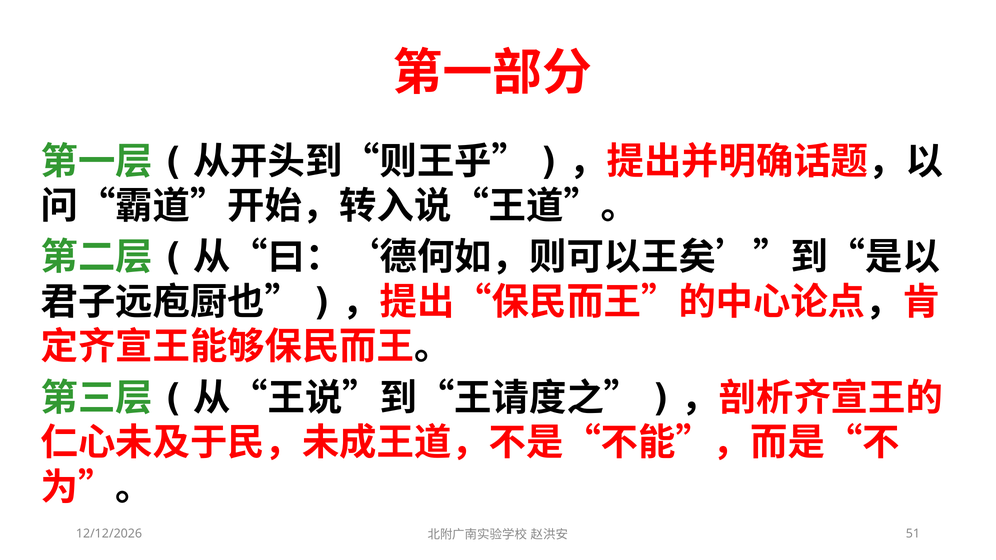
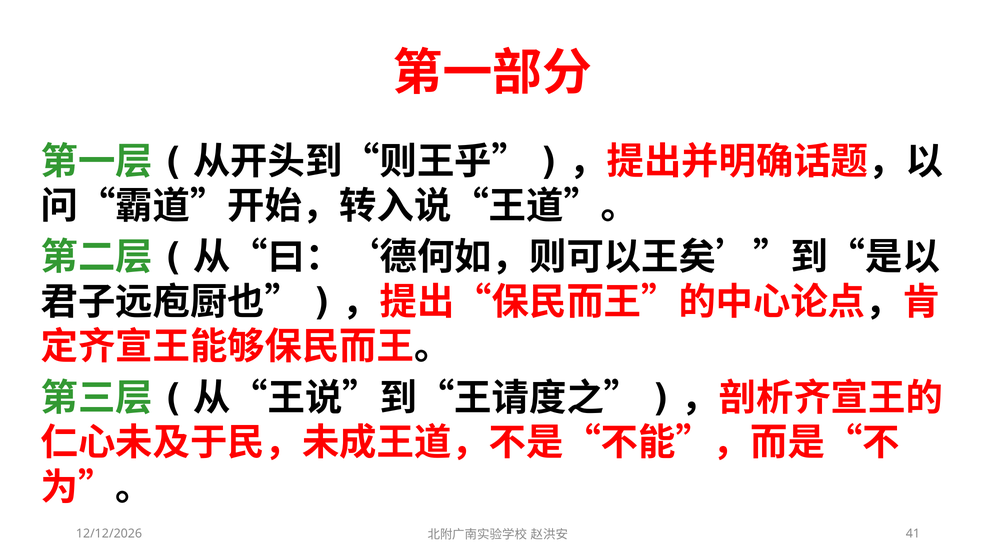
51: 51 -> 41
